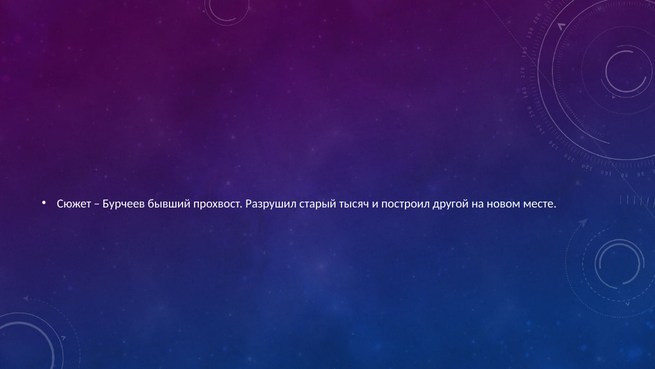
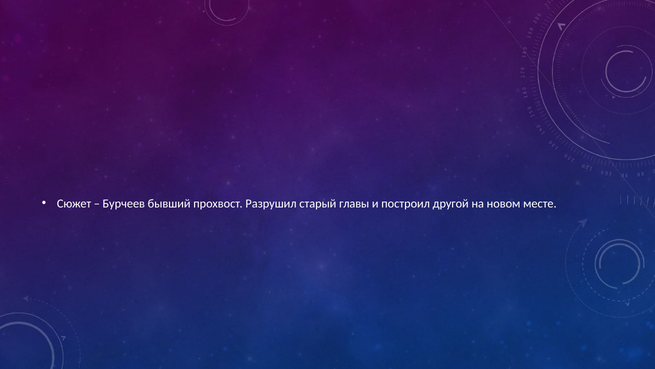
тысяч: тысяч -> главы
